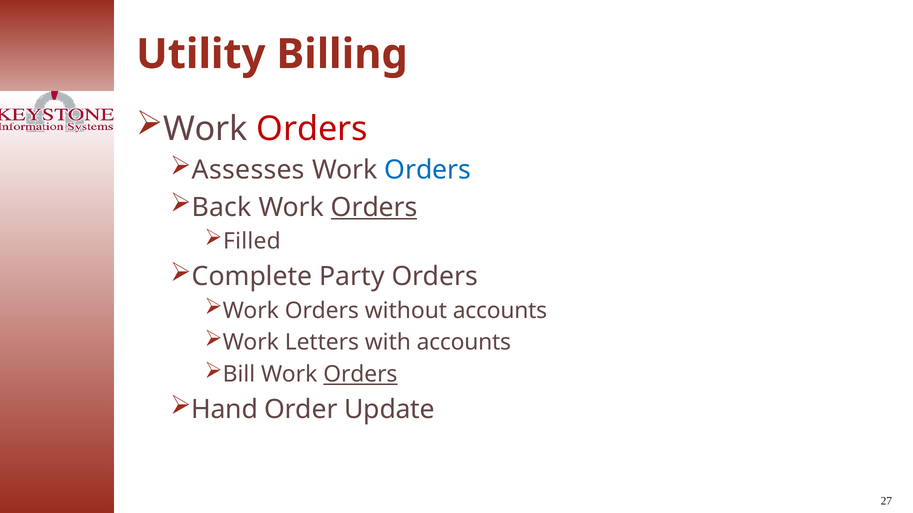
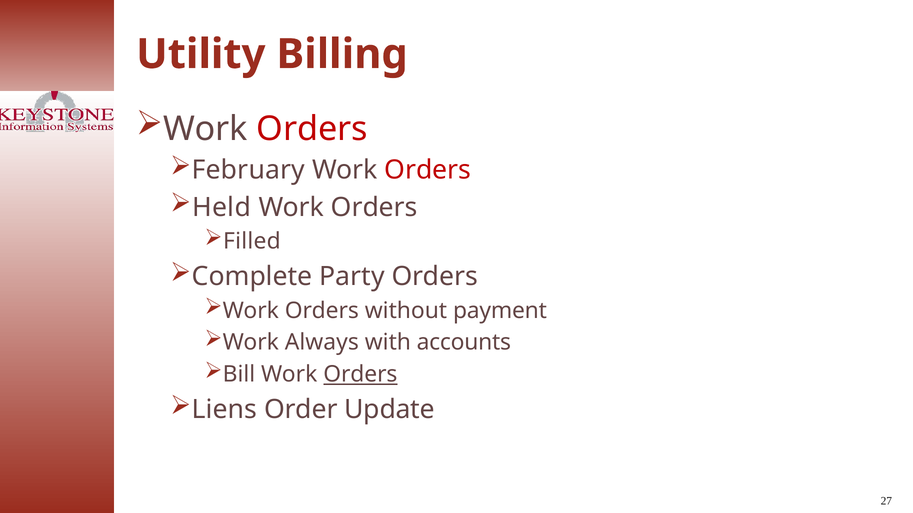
Assesses: Assesses -> February
Orders at (428, 170) colour: blue -> red
Back: Back -> Held
Orders at (374, 208) underline: present -> none
without accounts: accounts -> payment
Letters: Letters -> Always
Hand: Hand -> Liens
